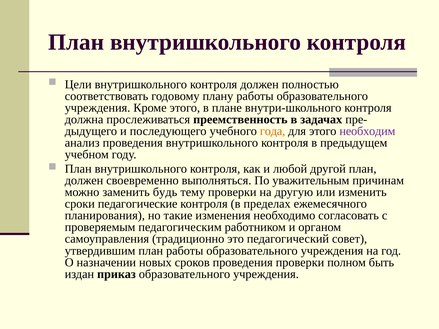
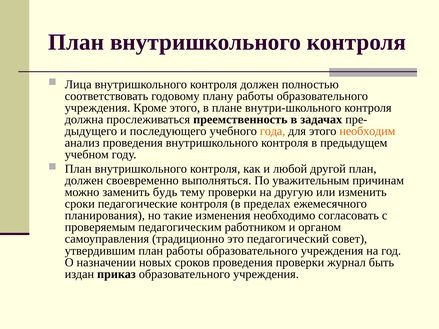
Цели: Цели -> Лица
необходим colour: purple -> orange
полном: полном -> журнал
